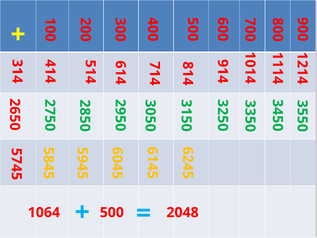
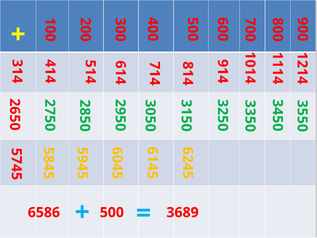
1064: 1064 -> 6586
2048: 2048 -> 3689
